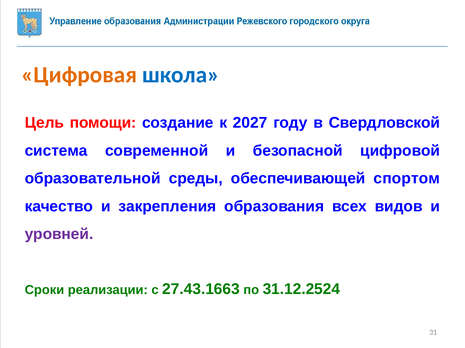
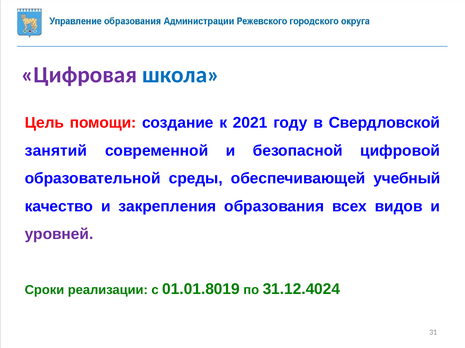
Цифровая colour: orange -> purple
2027: 2027 -> 2021
система: система -> занятий
спортом: спортом -> учебный
27.43.1663: 27.43.1663 -> 01.01.8019
31.12.2524: 31.12.2524 -> 31.12.4024
